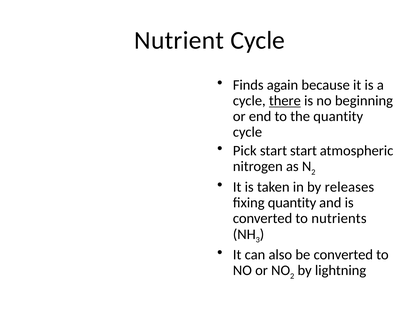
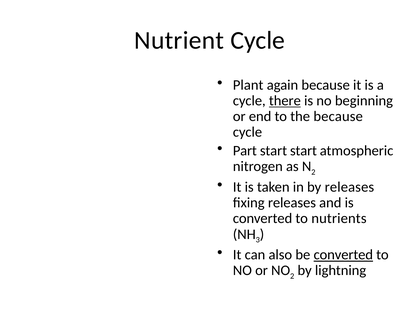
Finds: Finds -> Plant
the quantity: quantity -> because
Pick: Pick -> Part
fixing quantity: quantity -> releases
converted at (343, 255) underline: none -> present
